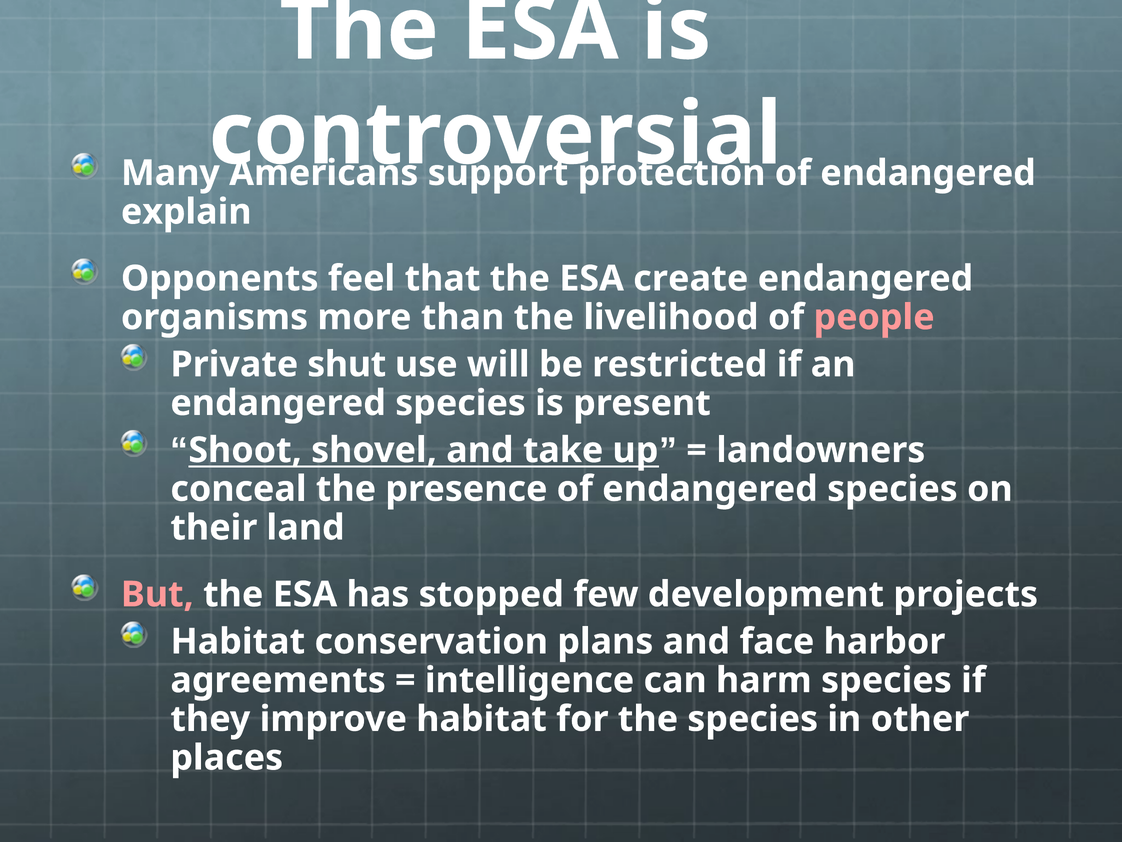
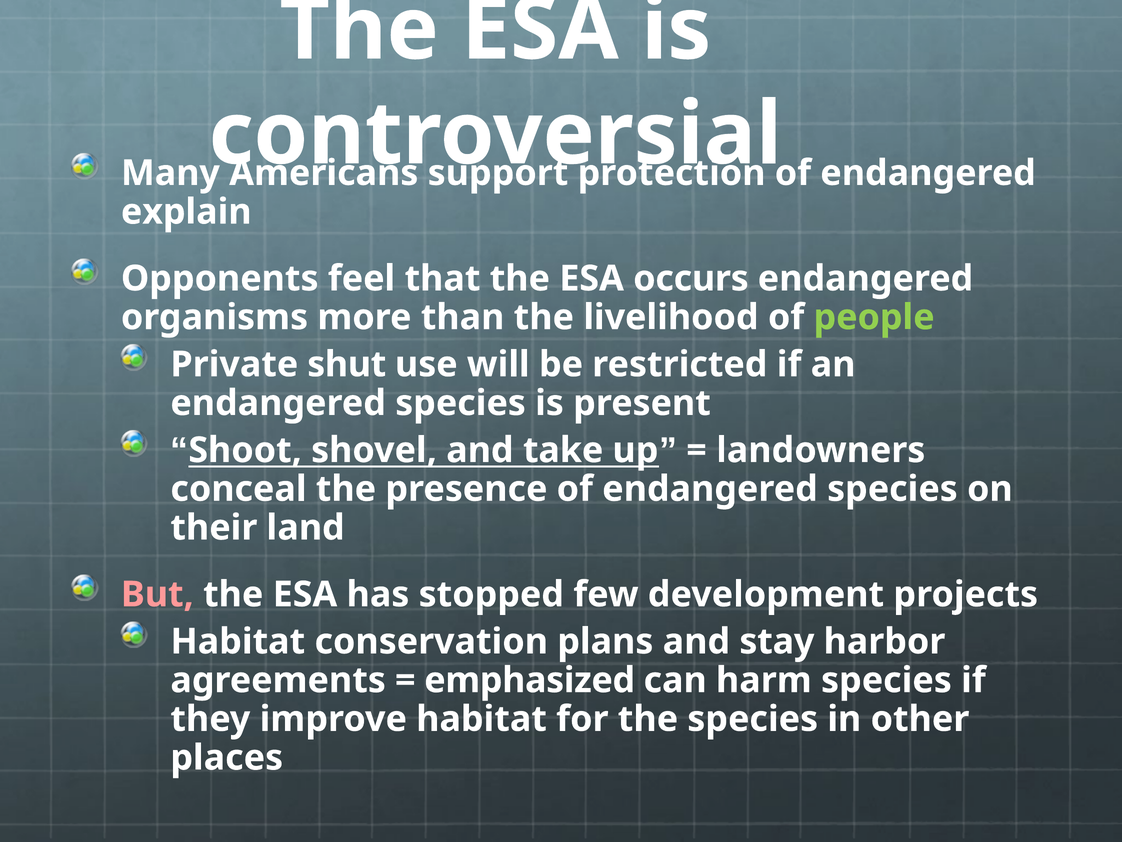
create: create -> occurs
people colour: pink -> light green
face: face -> stay
intelligence: intelligence -> emphasized
